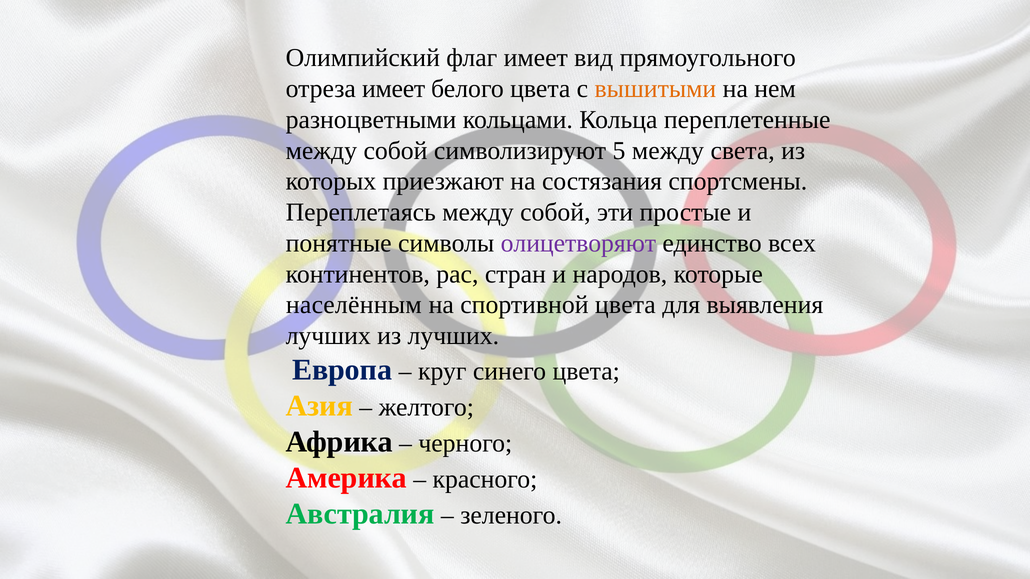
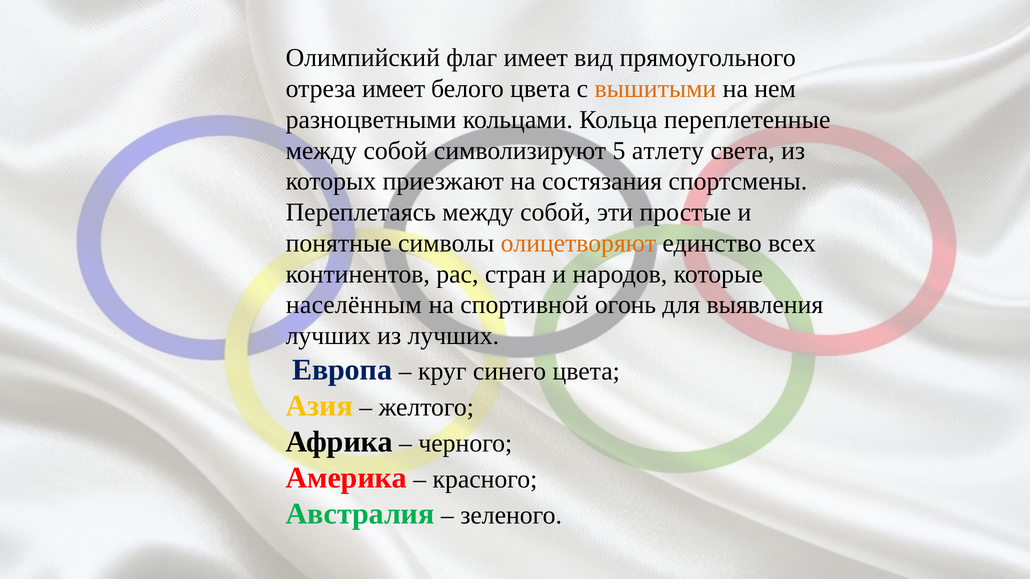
5 между: между -> атлету
олицетворяют colour: purple -> orange
спортивной цвета: цвета -> огонь
